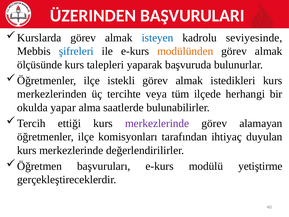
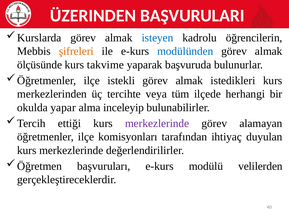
seviyesinde: seviyesinde -> öğrencilerin
şifreleri colour: blue -> orange
modülünden colour: orange -> blue
talepleri: talepleri -> takvime
saatlerde: saatlerde -> inceleyip
yetiştirme: yetiştirme -> velilerden
